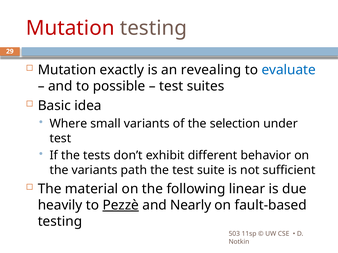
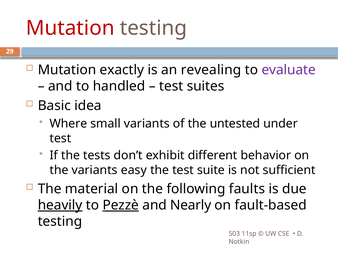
evaluate colour: blue -> purple
possible: possible -> handled
selection: selection -> untested
path: path -> easy
linear: linear -> faults
heavily underline: none -> present
